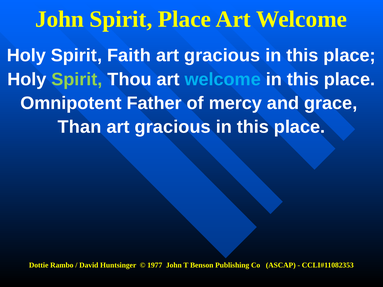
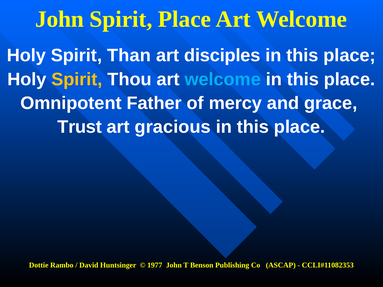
Faith: Faith -> Than
gracious at (222, 56): gracious -> disciples
Spirit at (77, 79) colour: light green -> yellow
Than: Than -> Trust
